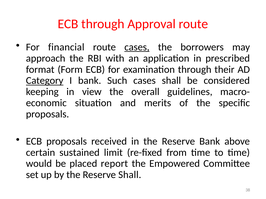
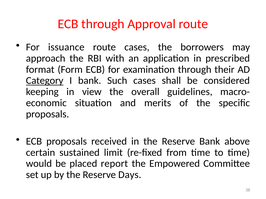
financial: financial -> issuance
cases at (137, 47) underline: present -> none
Reserve Shall: Shall -> Days
